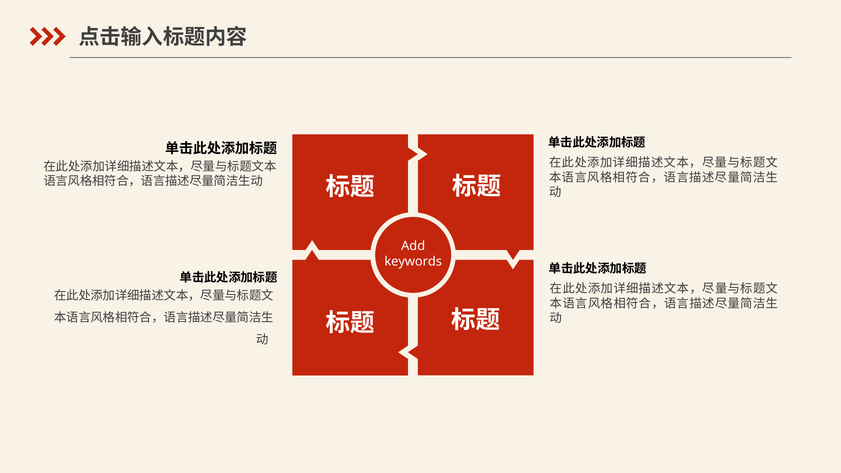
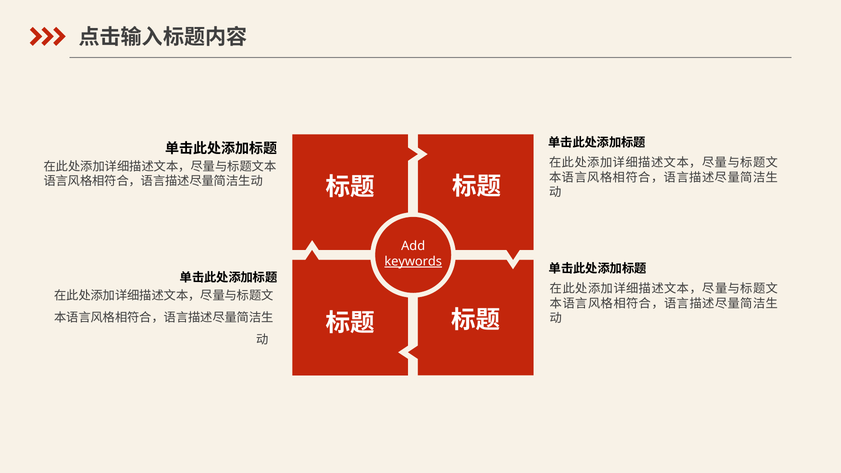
keywords underline: none -> present
